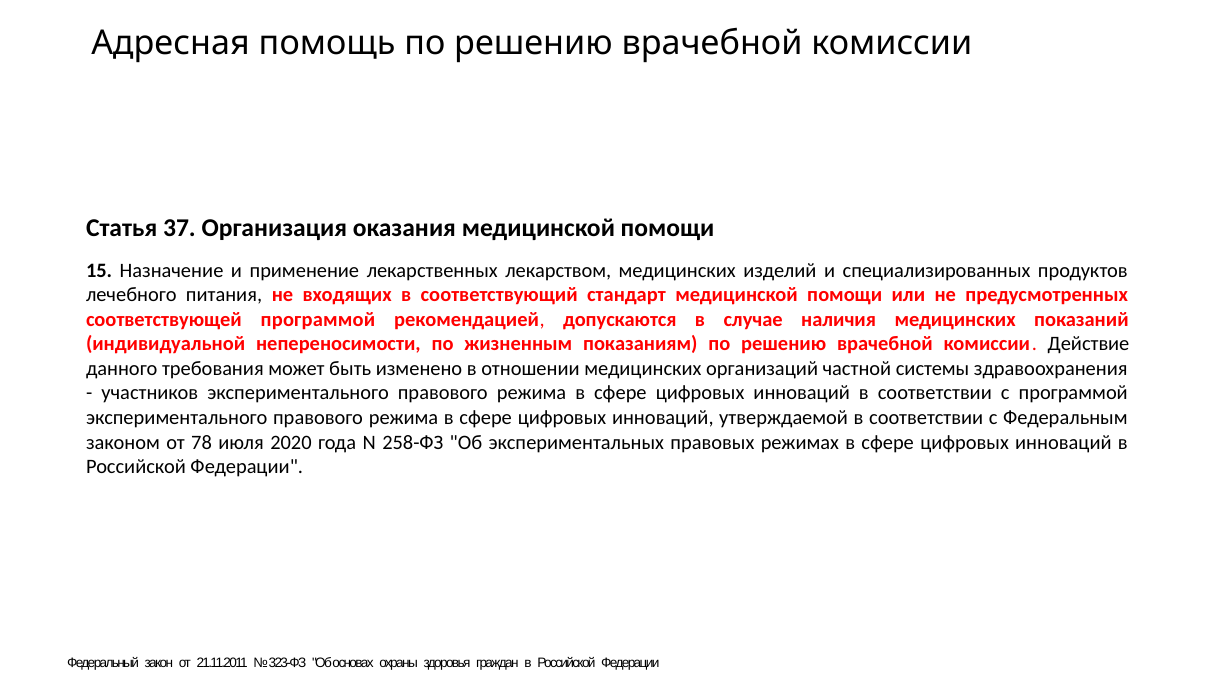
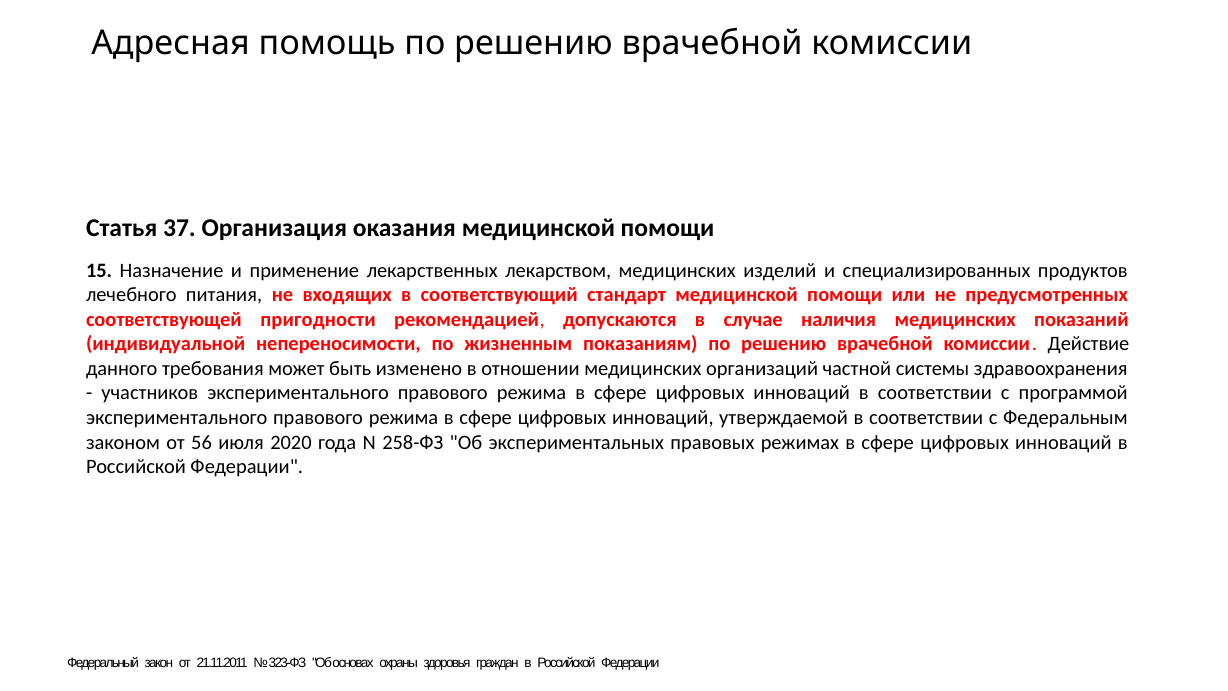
соответствующей программой: программой -> пригодности
78: 78 -> 56
